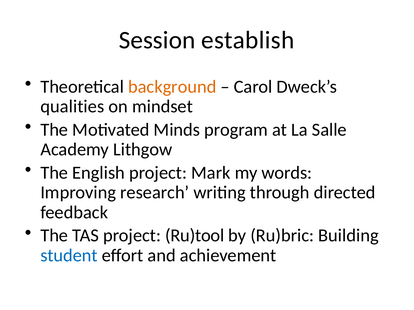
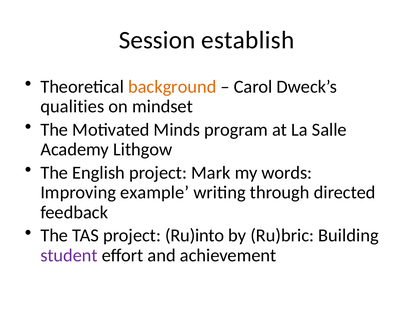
research: research -> example
Ru)tool: Ru)tool -> Ru)into
student colour: blue -> purple
